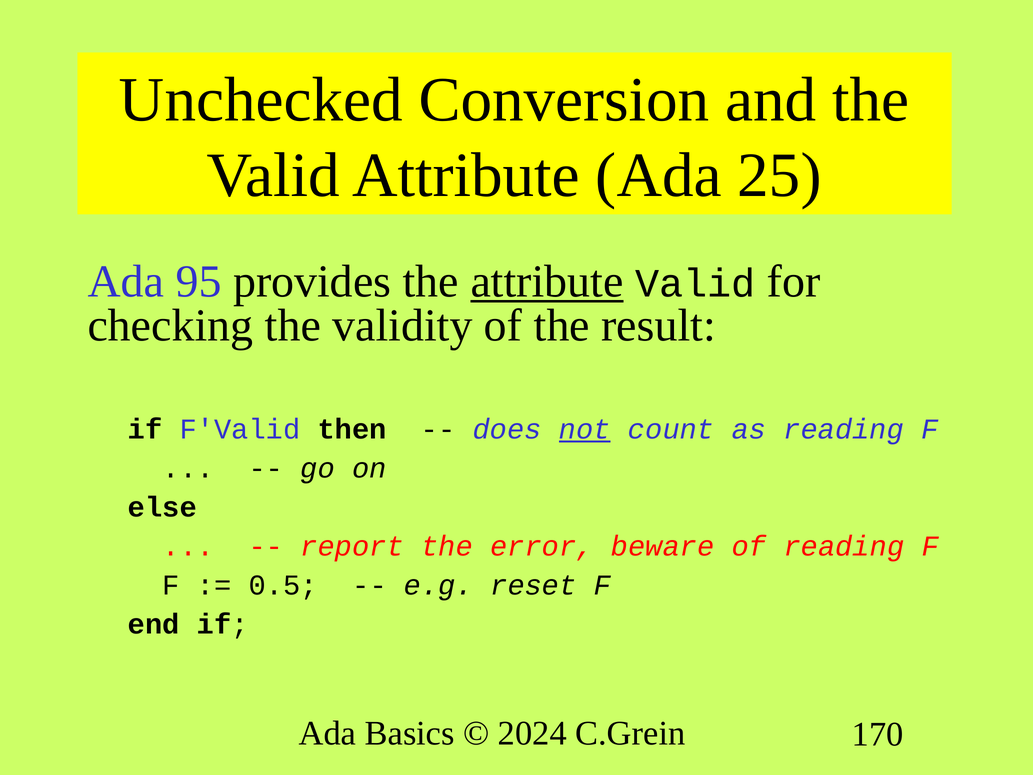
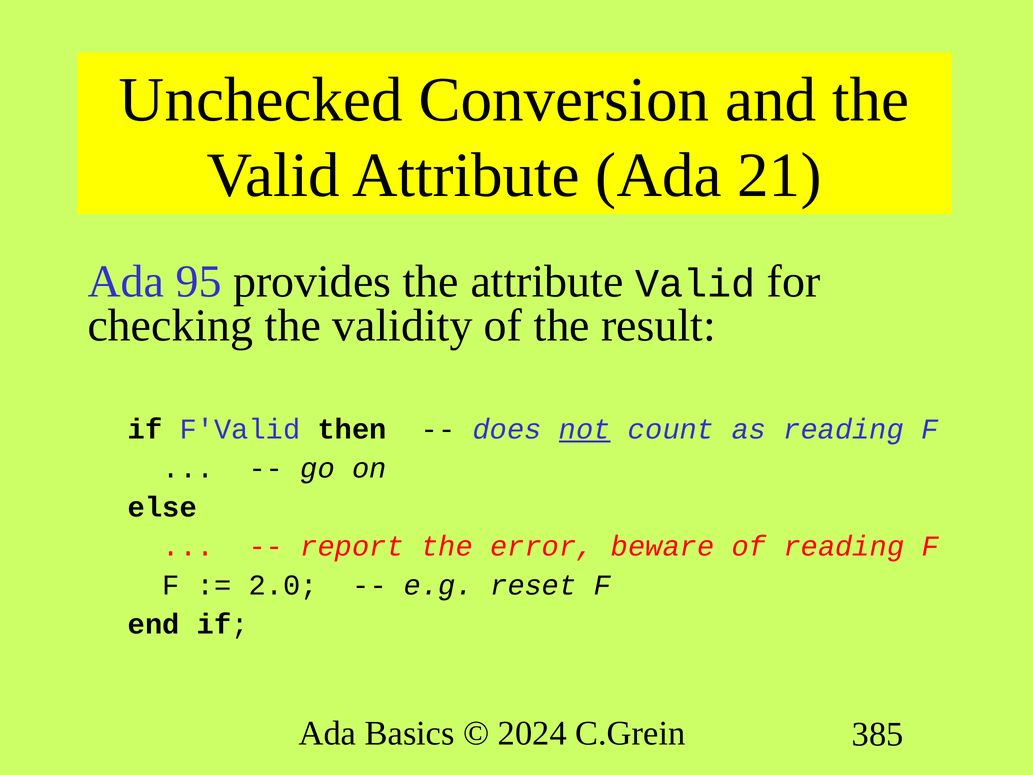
25: 25 -> 21
attribute at (547, 281) underline: present -> none
0.5: 0.5 -> 2.0
170: 170 -> 385
